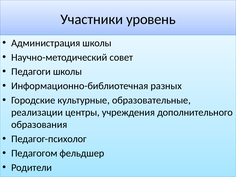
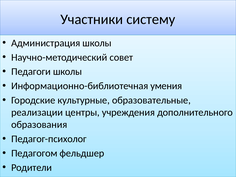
уровень: уровень -> систему
разных: разных -> умения
